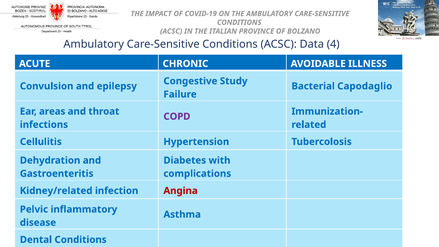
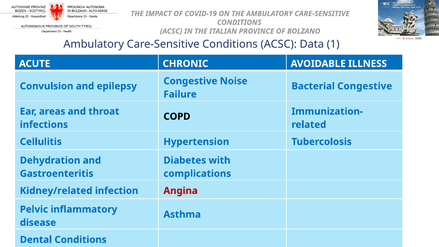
4: 4 -> 1
Study: Study -> Noise
Bacterial Capodaglio: Capodaglio -> Congestive
COPD colour: purple -> black
